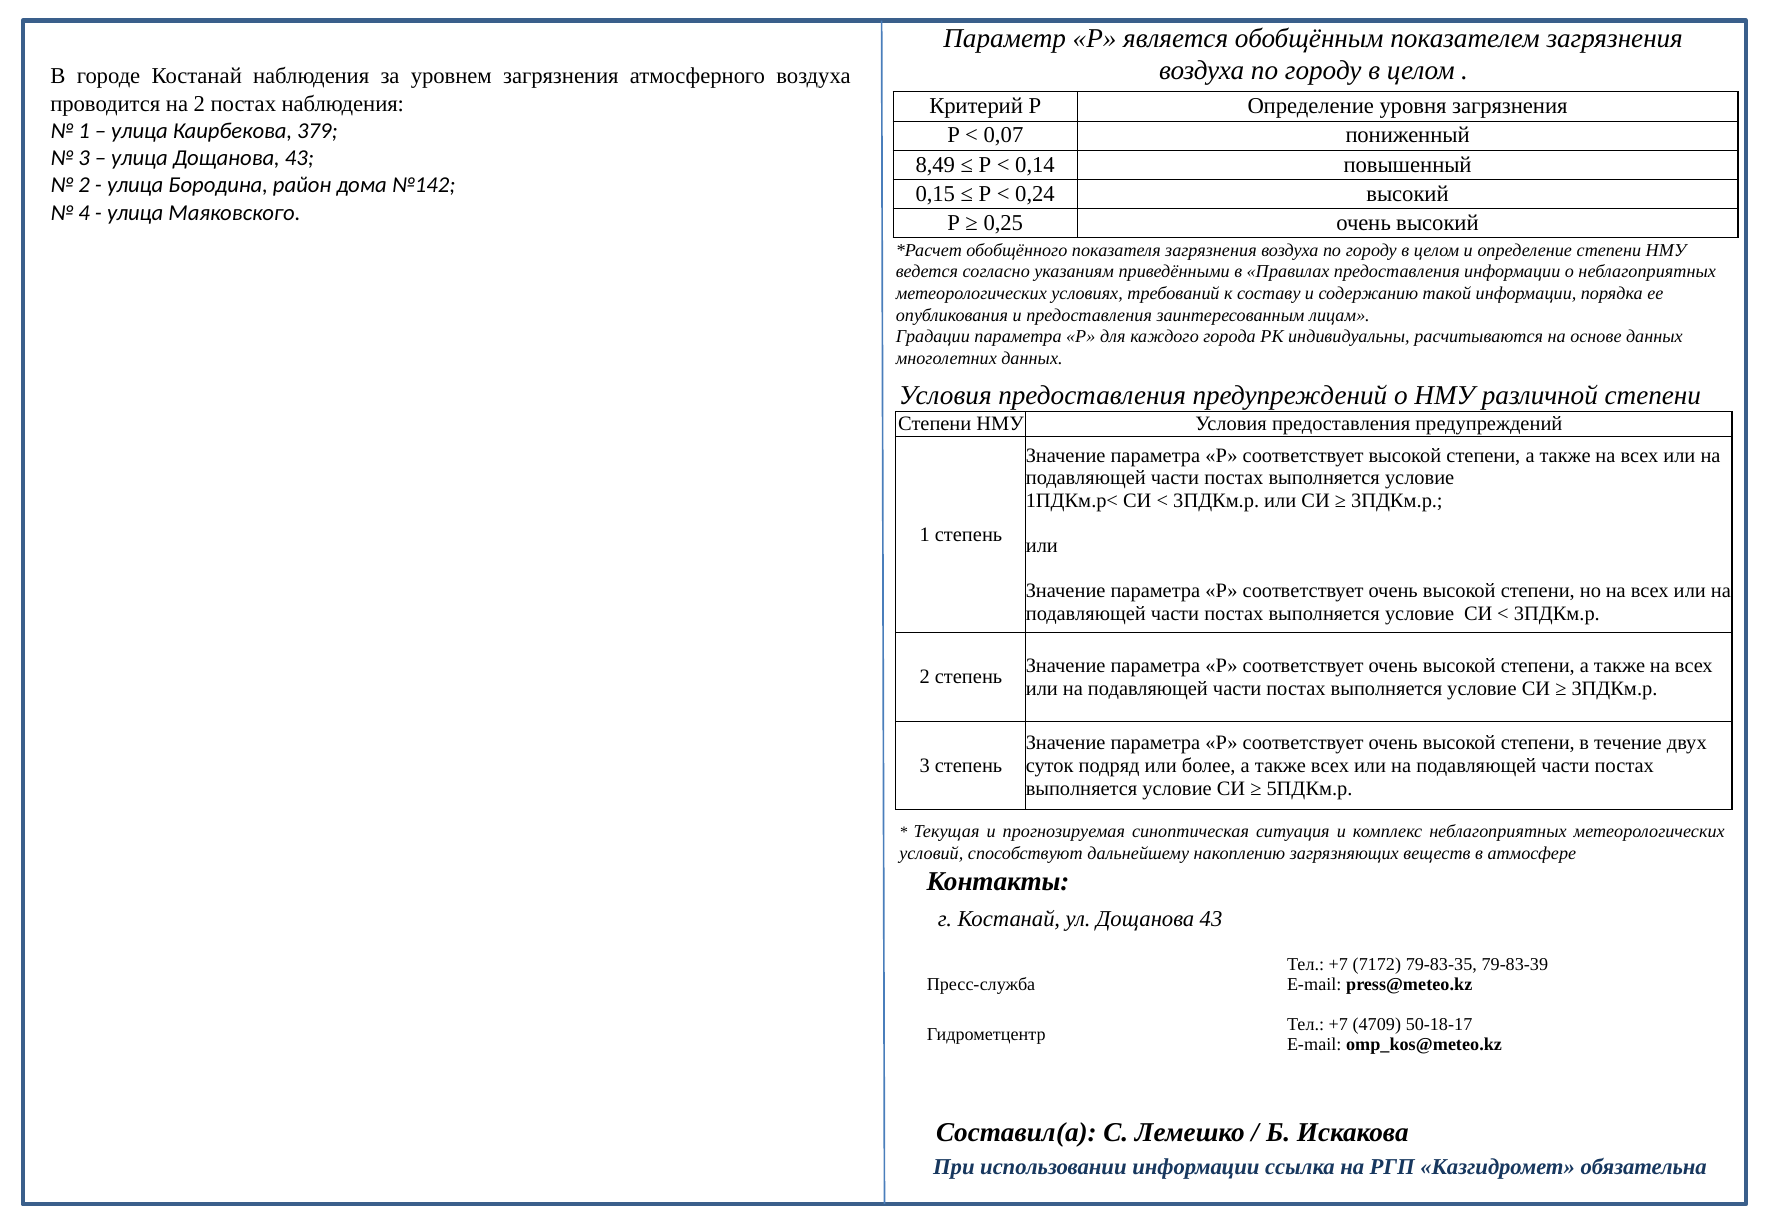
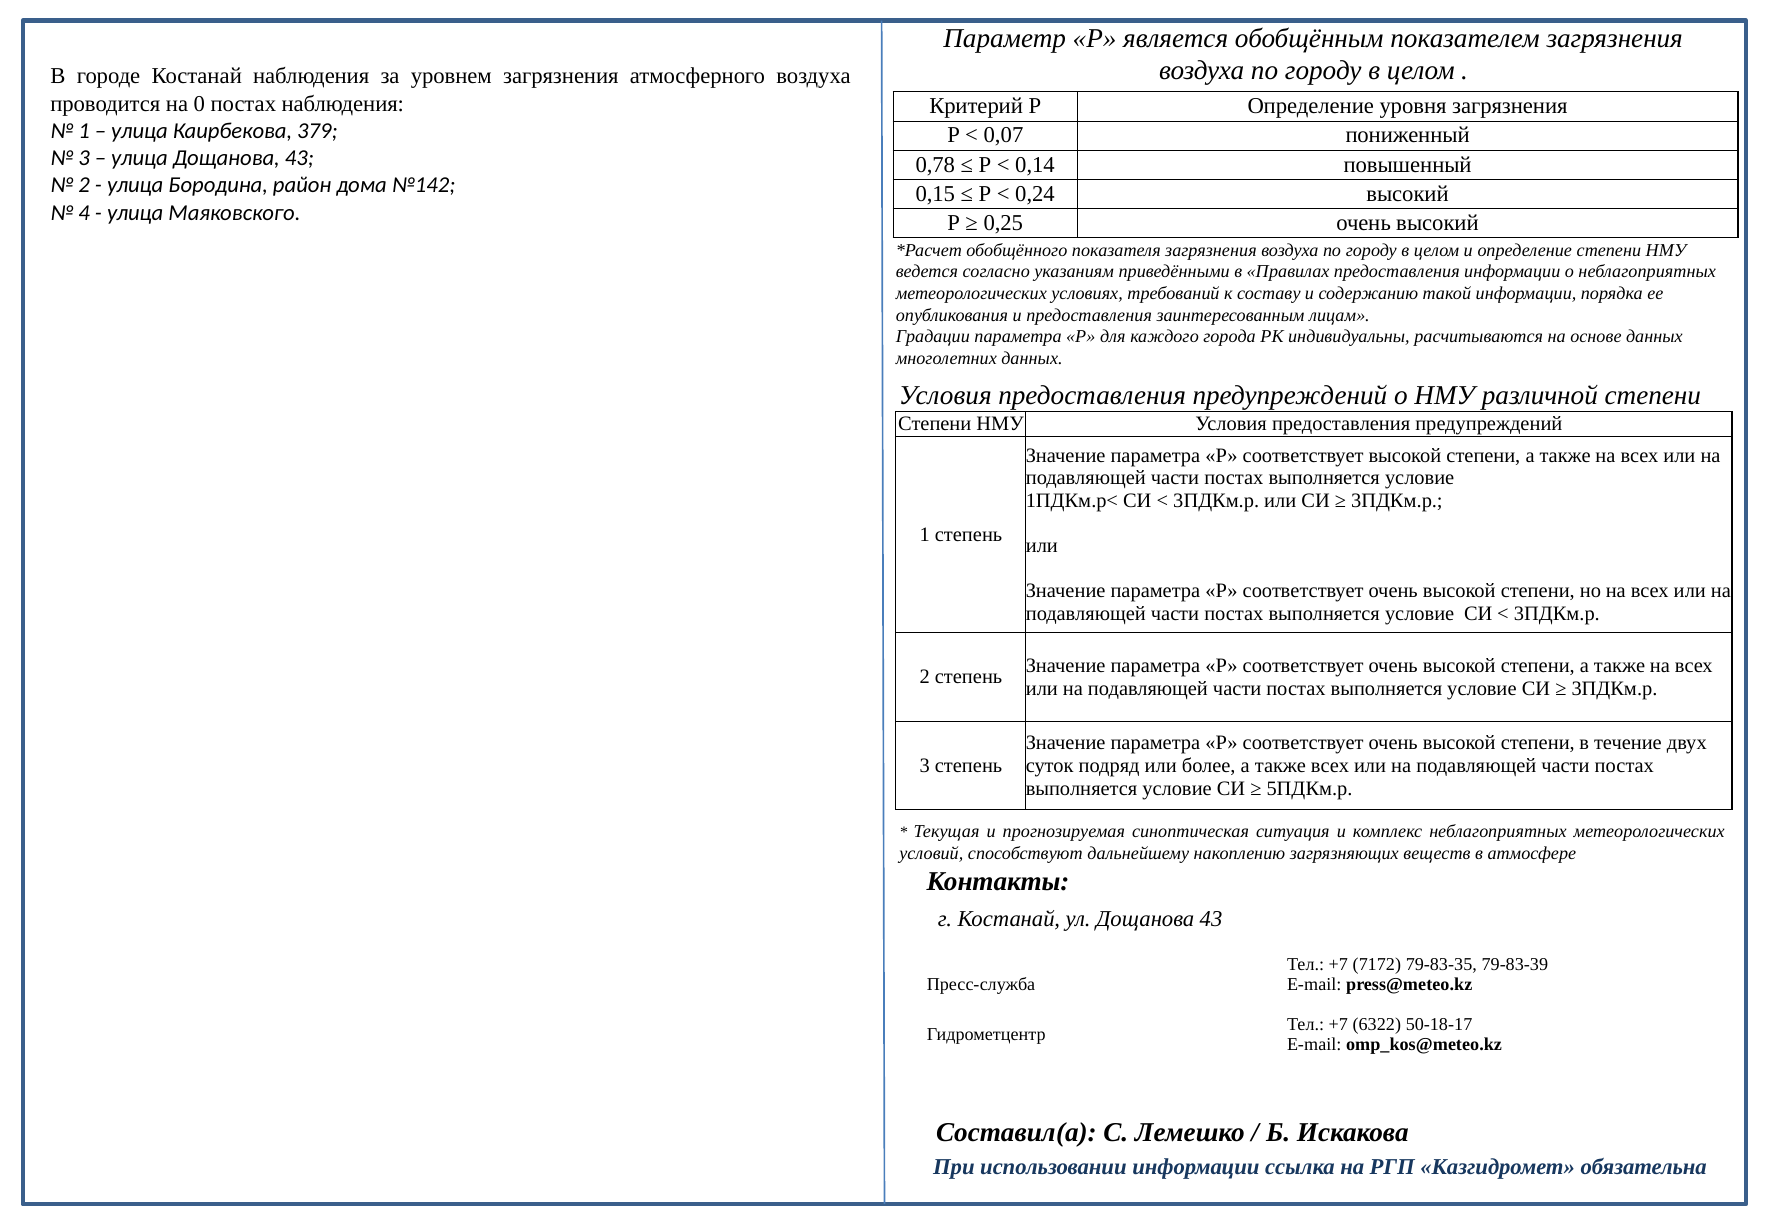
на 2: 2 -> 0
8,49: 8,49 -> 0,78
4709: 4709 -> 6322
